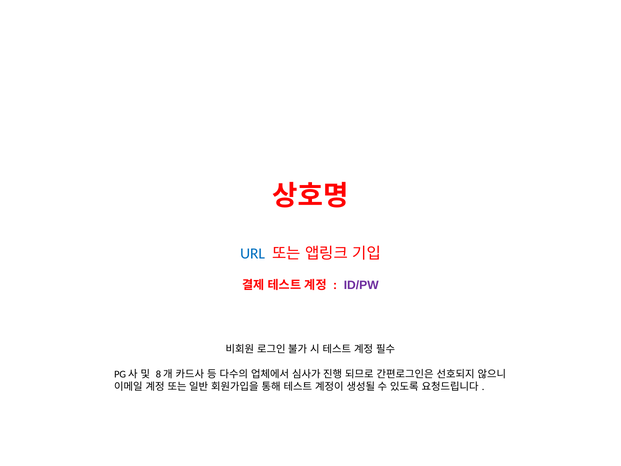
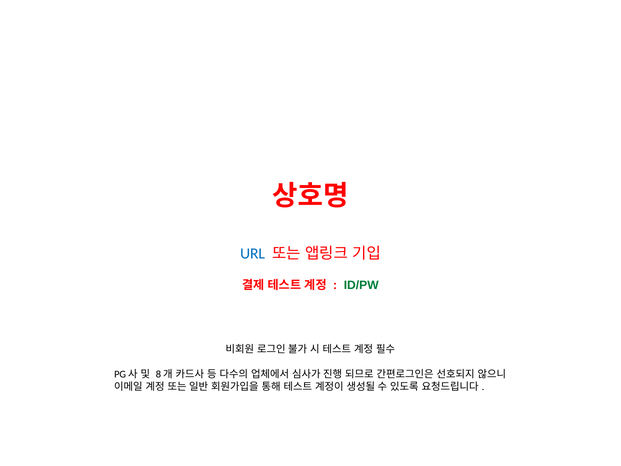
ID/PW colour: purple -> green
